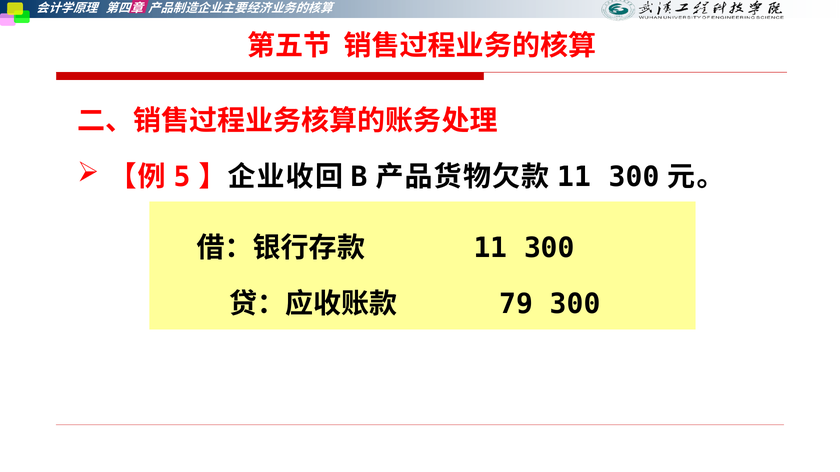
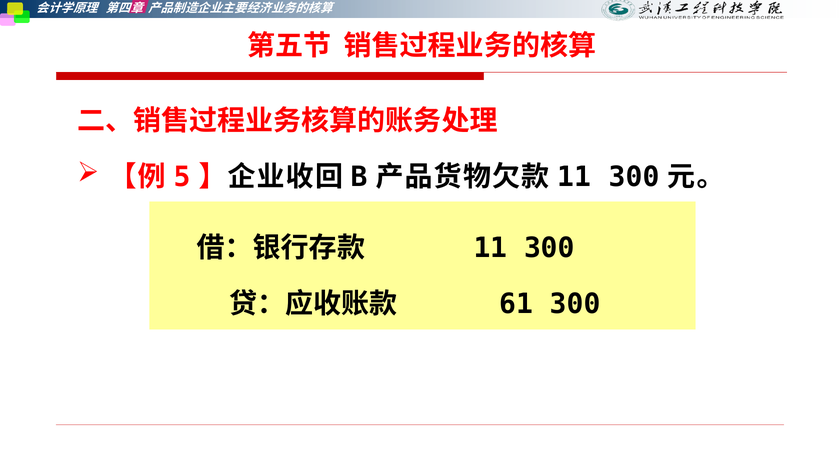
79: 79 -> 61
